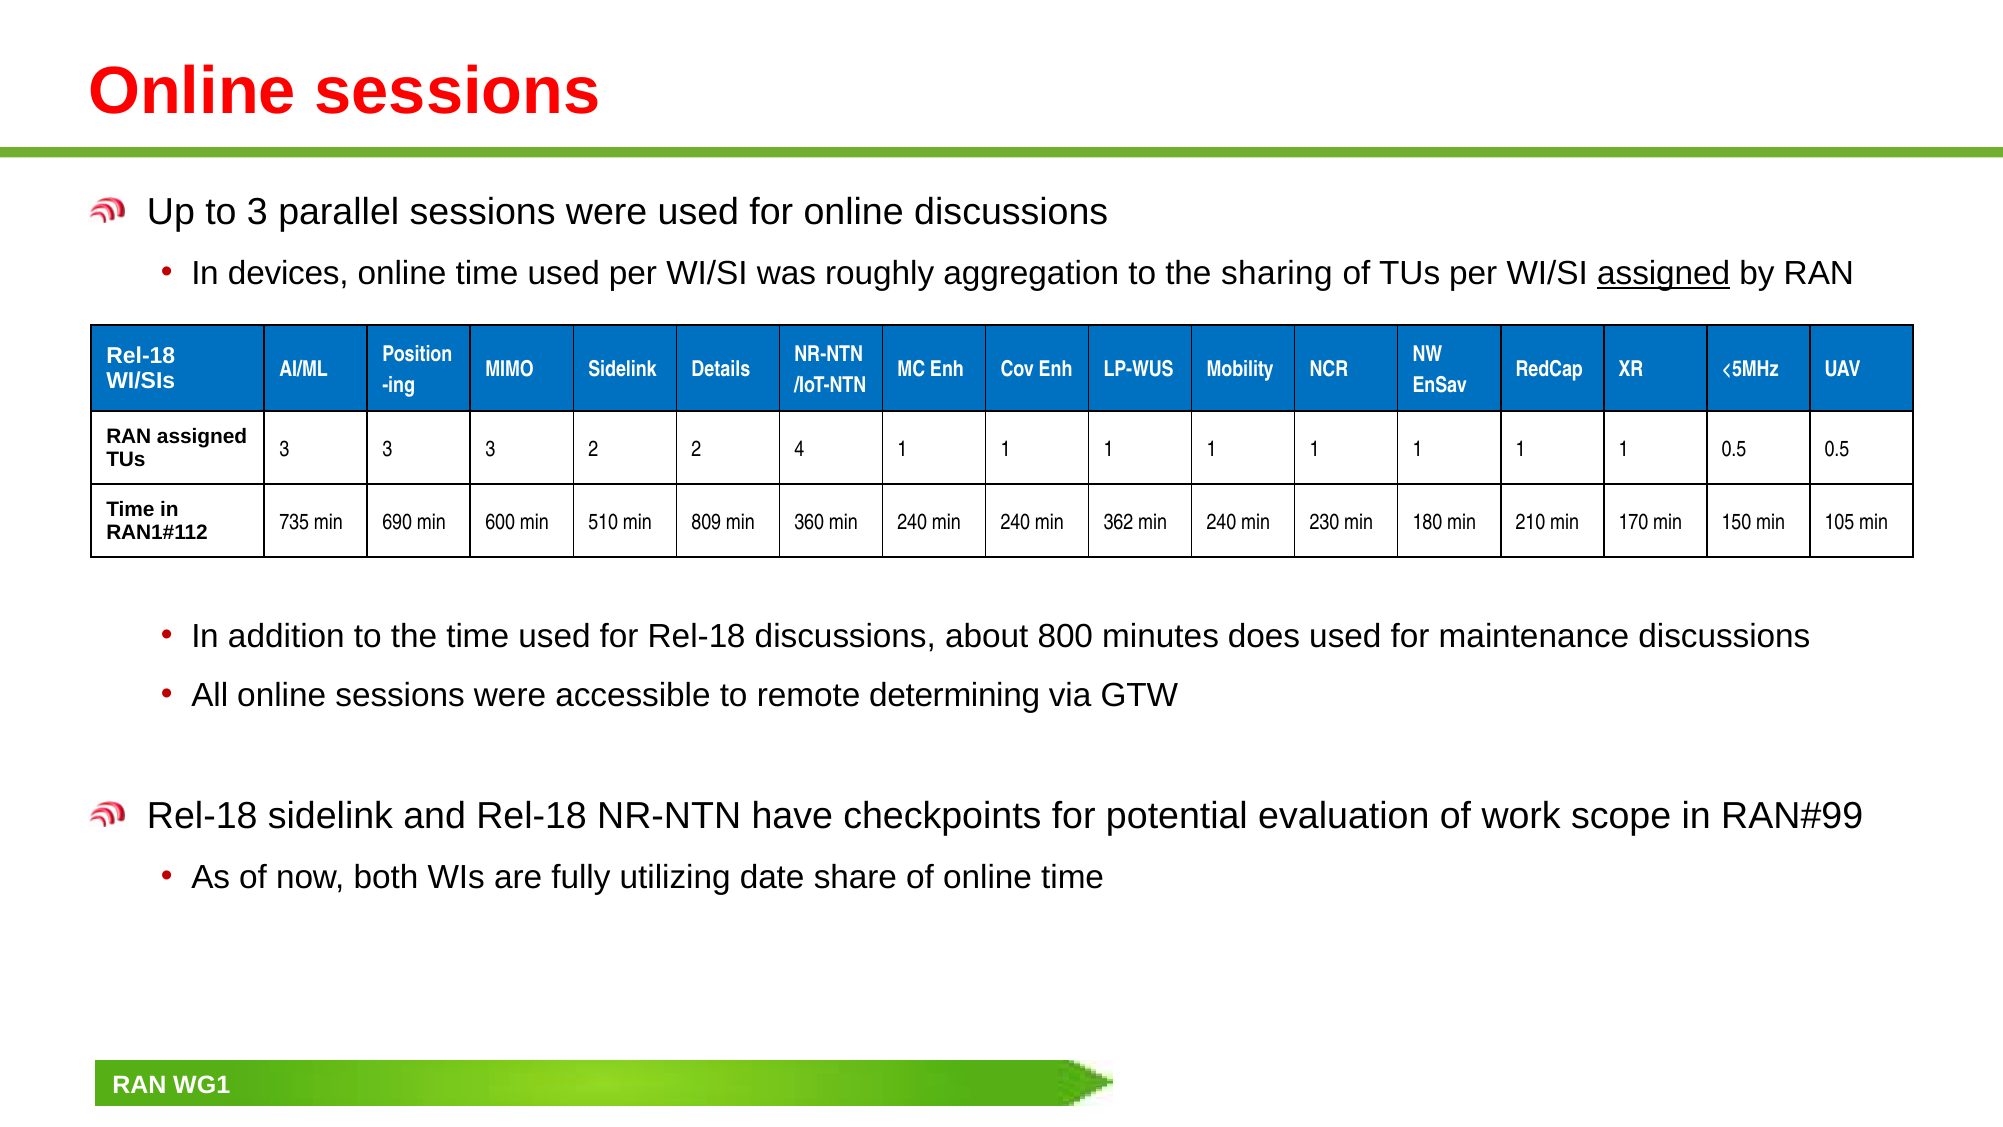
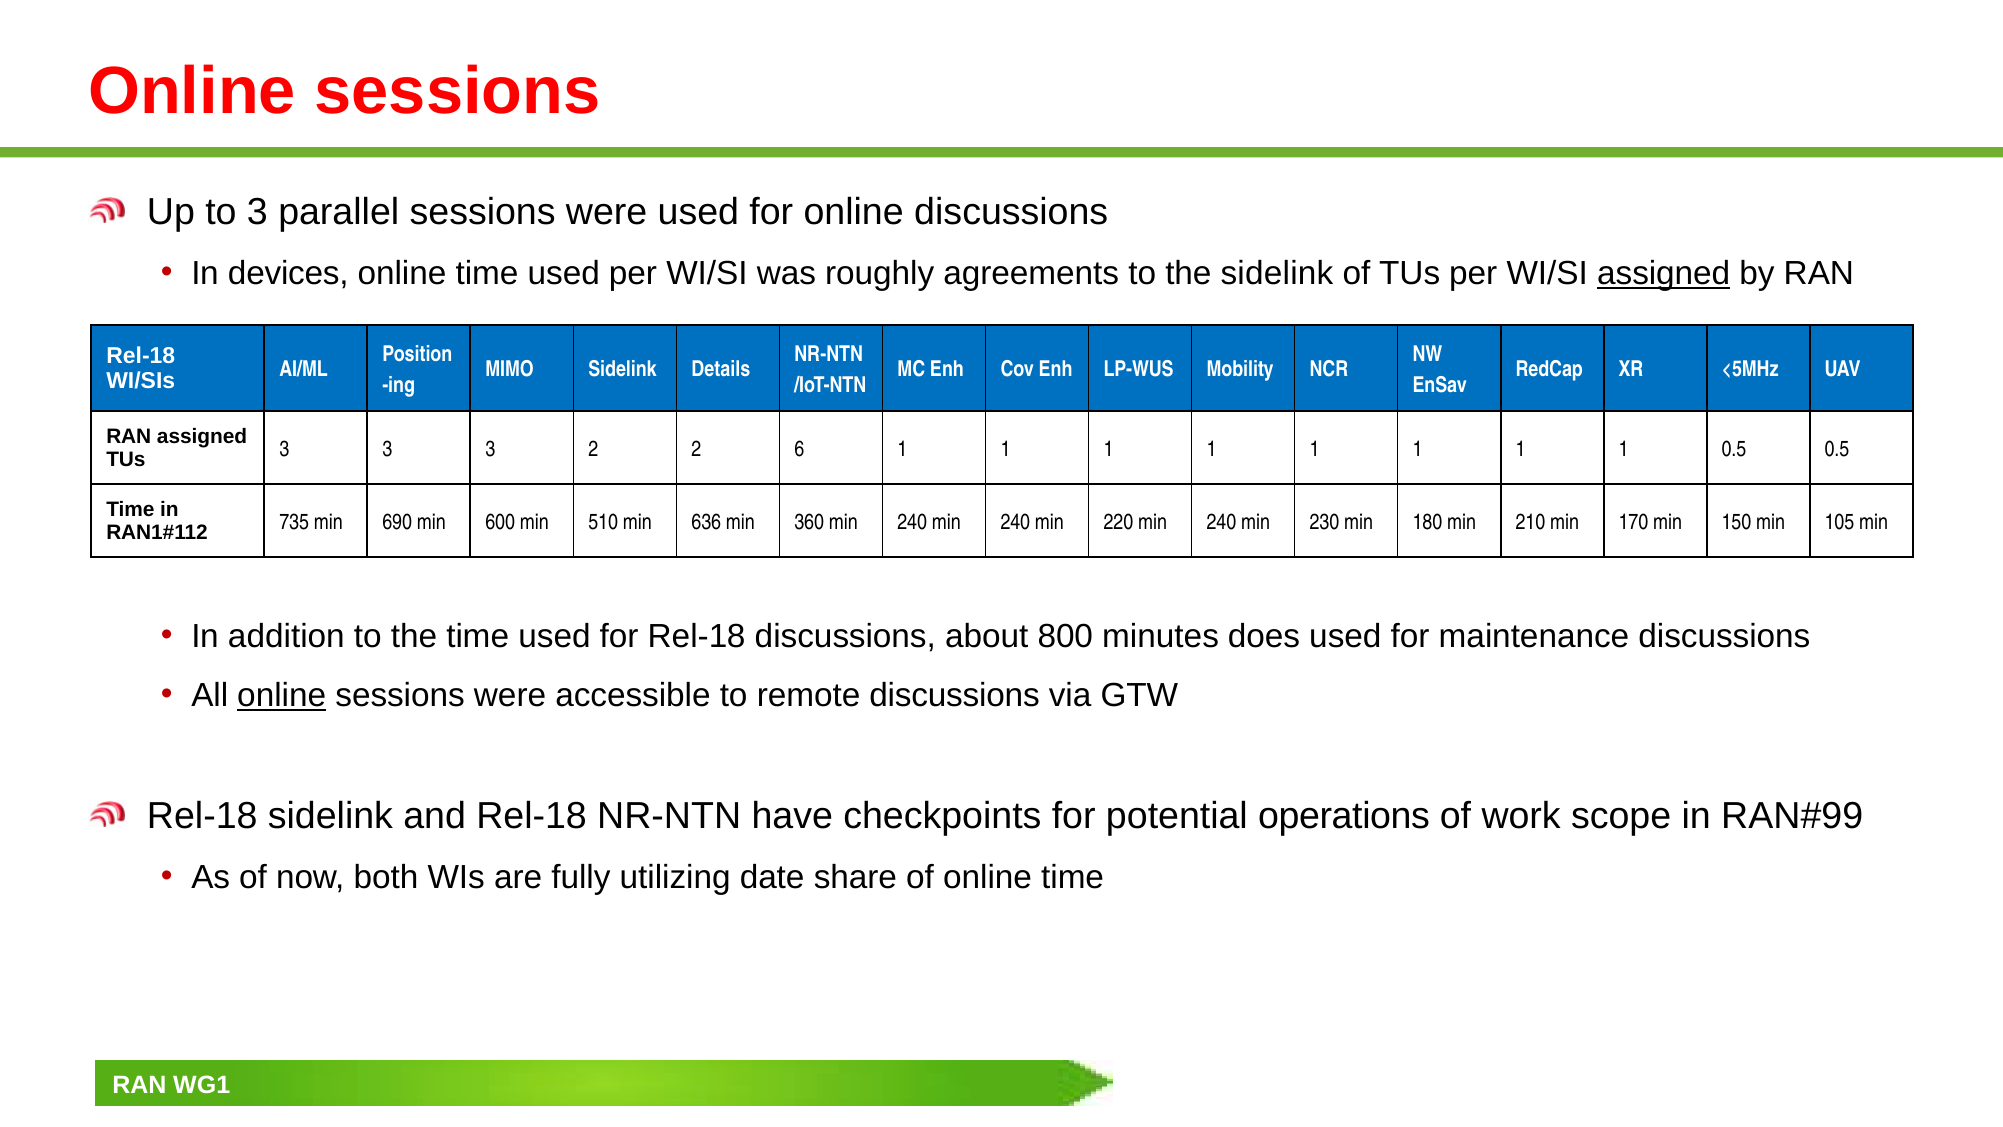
aggregation: aggregation -> agreements
the sharing: sharing -> sidelink
4: 4 -> 6
809: 809 -> 636
362: 362 -> 220
online at (282, 695) underline: none -> present
remote determining: determining -> discussions
evaluation: evaluation -> operations
